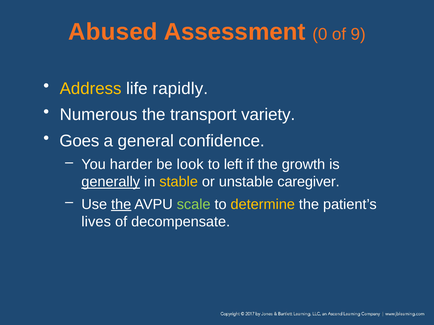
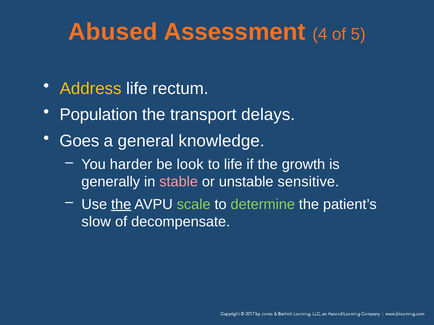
0: 0 -> 4
9: 9 -> 5
rapidly: rapidly -> rectum
Numerous: Numerous -> Population
variety: variety -> delays
confidence: confidence -> knowledge
to left: left -> life
generally underline: present -> none
stable colour: yellow -> pink
caregiver: caregiver -> sensitive
determine colour: yellow -> light green
lives: lives -> slow
